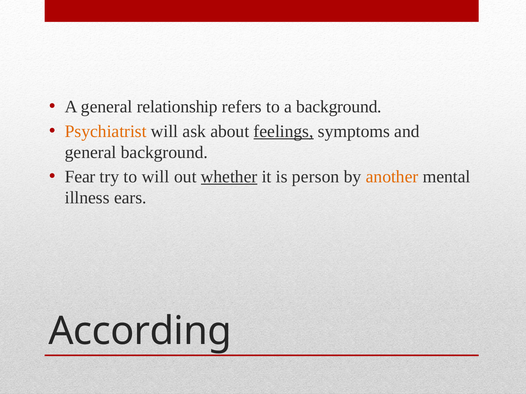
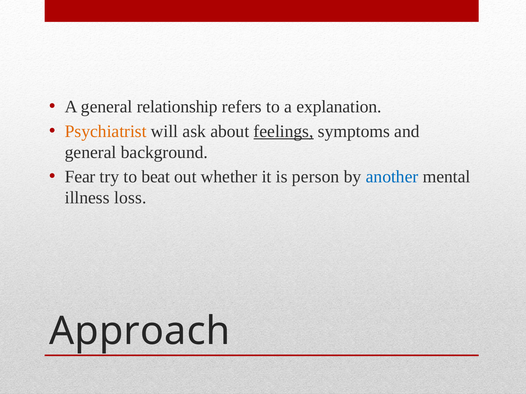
a background: background -> explanation
to will: will -> beat
whether underline: present -> none
another colour: orange -> blue
ears: ears -> loss
According: According -> Approach
